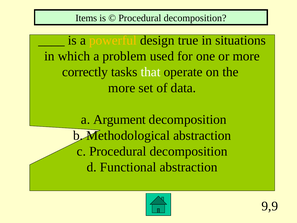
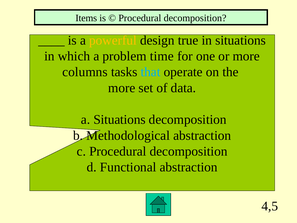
used: used -> time
correctly: correctly -> columns
that colour: white -> light blue
a Argument: Argument -> Situations
9,9: 9,9 -> 4,5
